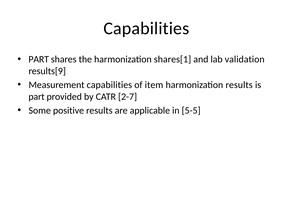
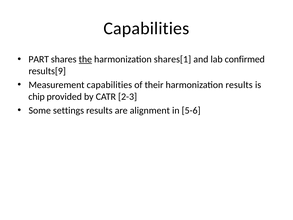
the underline: none -> present
validation: validation -> confirmed
item: item -> their
part at (37, 96): part -> chip
2-7: 2-7 -> 2-3
positive: positive -> settings
applicable: applicable -> alignment
5-5: 5-5 -> 5-6
